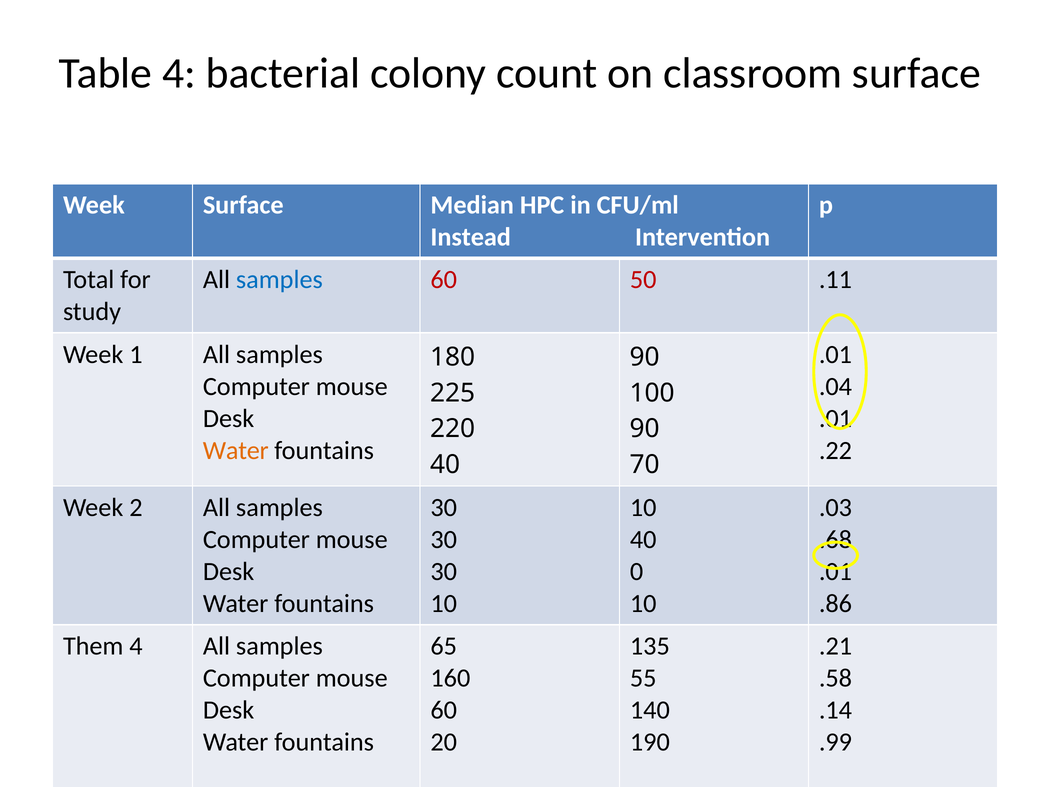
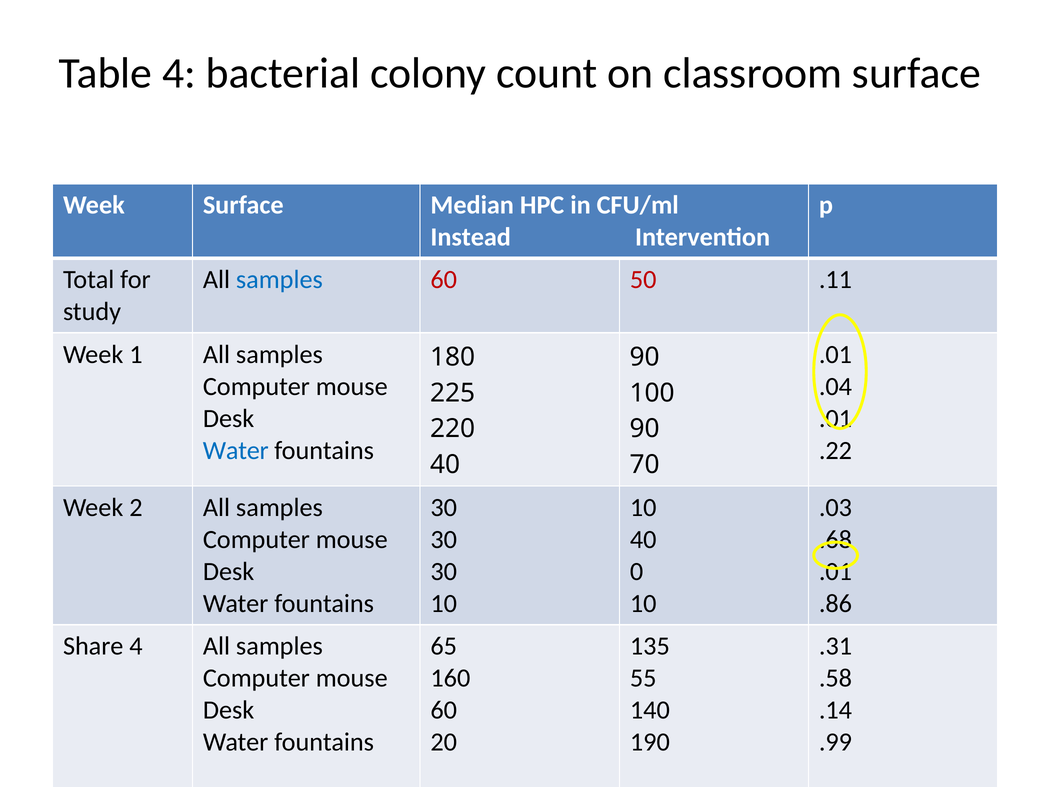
Water at (236, 451) colour: orange -> blue
Them: Them -> Share
.21: .21 -> .31
